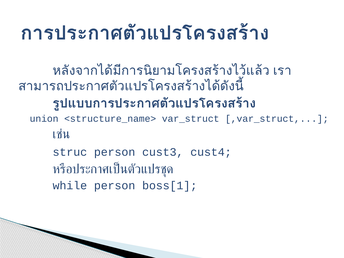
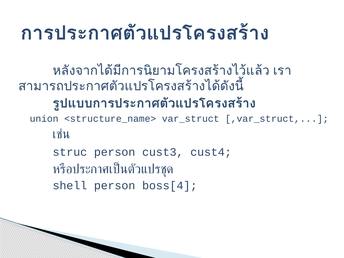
while: while -> shell
boss[1: boss[1 -> boss[4
